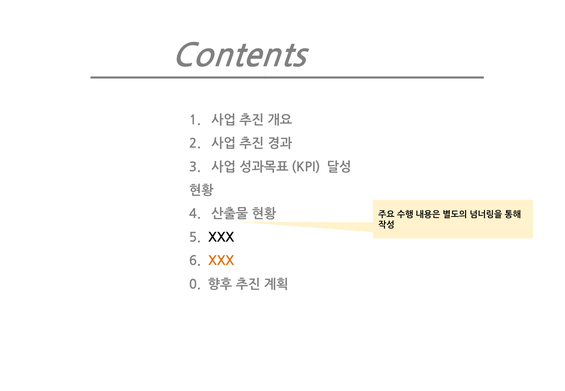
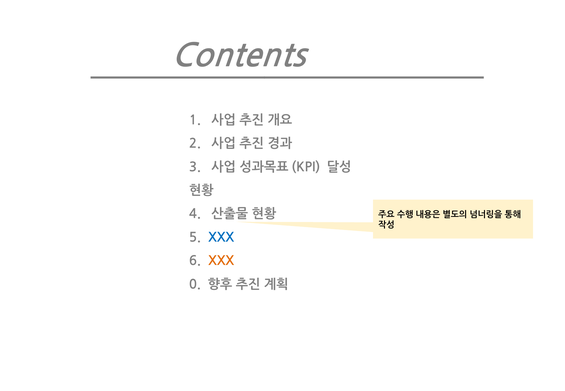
XXX at (221, 238) colour: black -> blue
